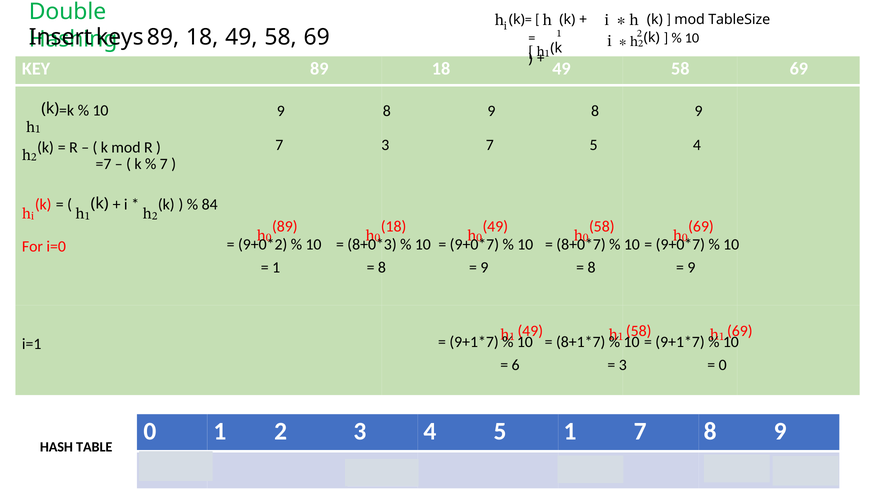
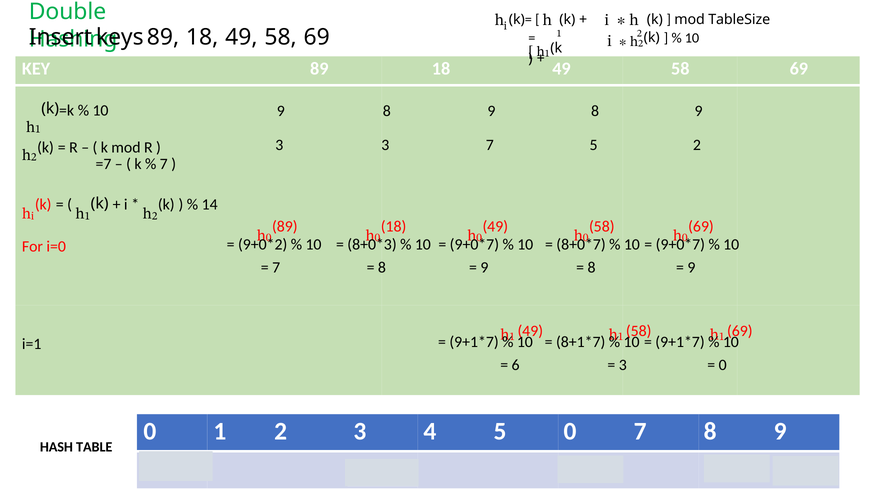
7 at (279, 145): 7 -> 3
5 4: 4 -> 2
84: 84 -> 14
1 at (276, 268): 1 -> 7
5 1: 1 -> 0
